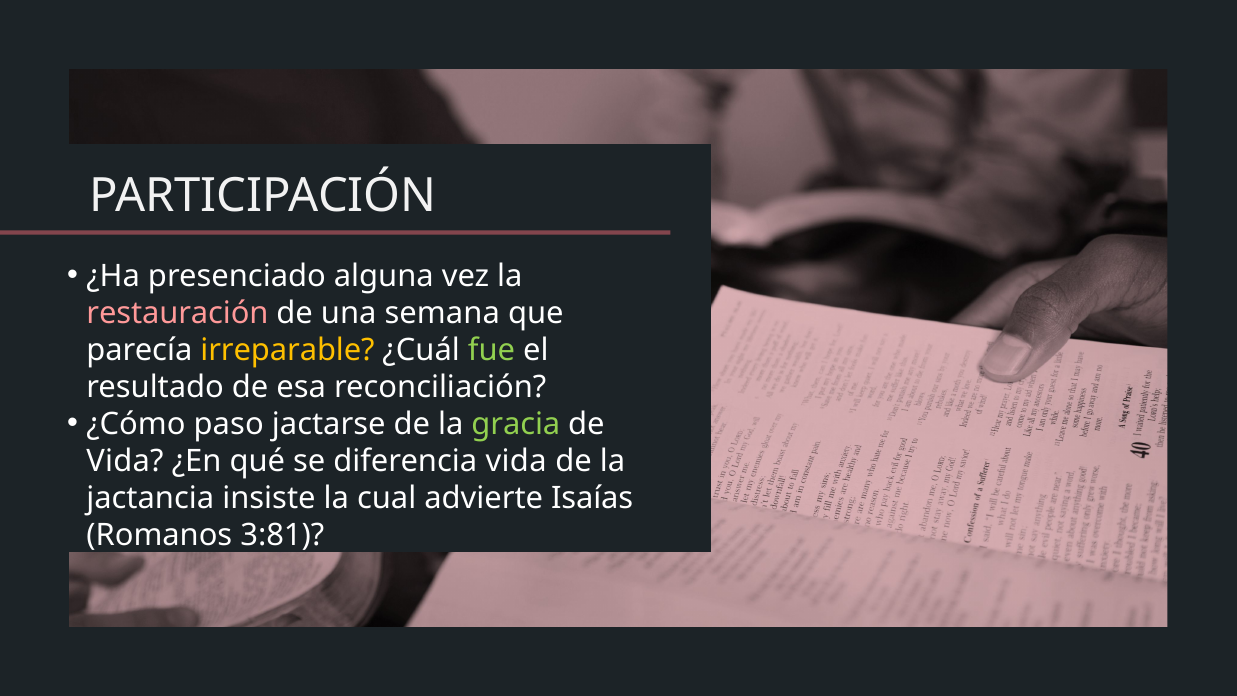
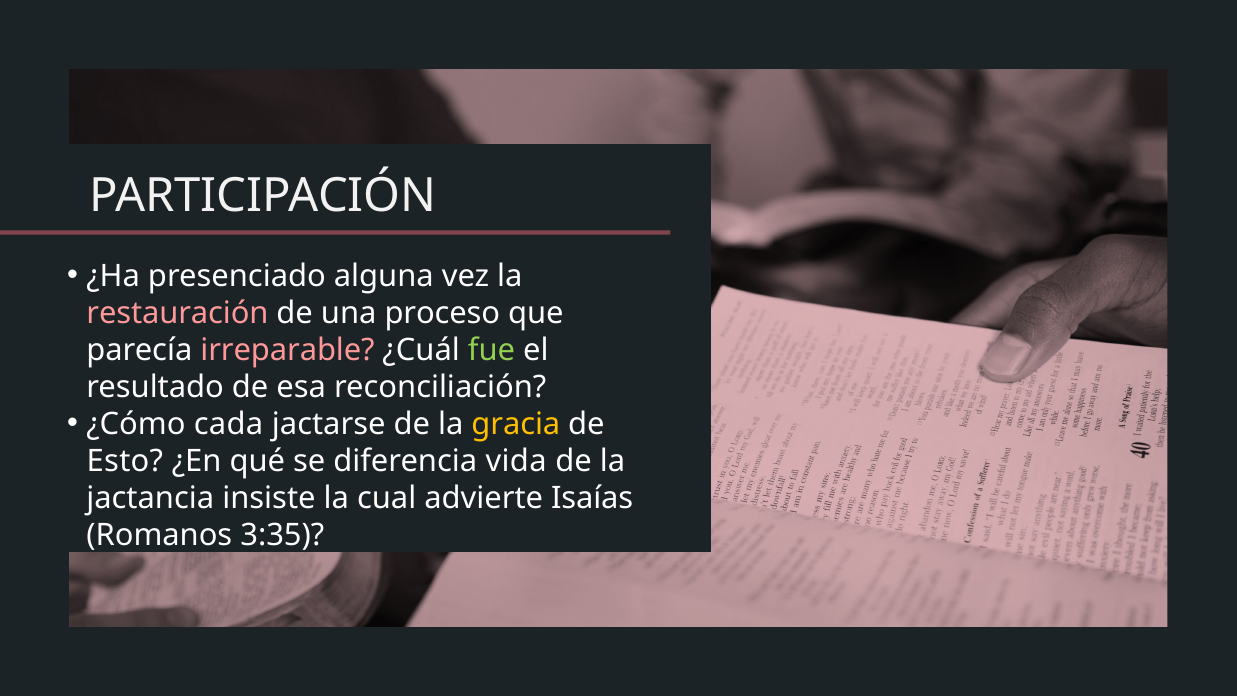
semana: semana -> proceso
irreparable colour: yellow -> pink
paso: paso -> cada
gracia colour: light green -> yellow
Vida at (125, 461): Vida -> Esto
3:81: 3:81 -> 3:35
